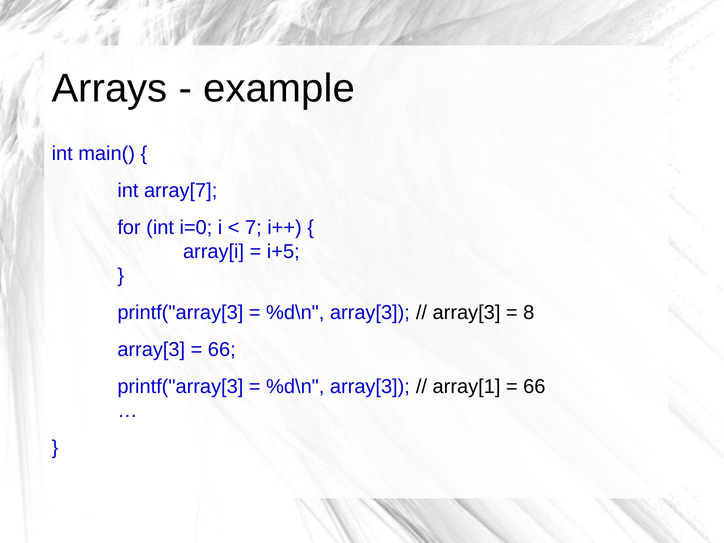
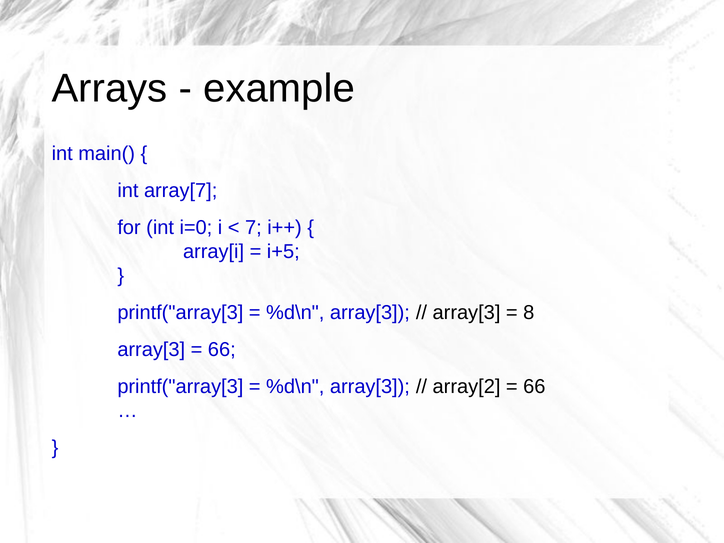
array[1: array[1 -> array[2
